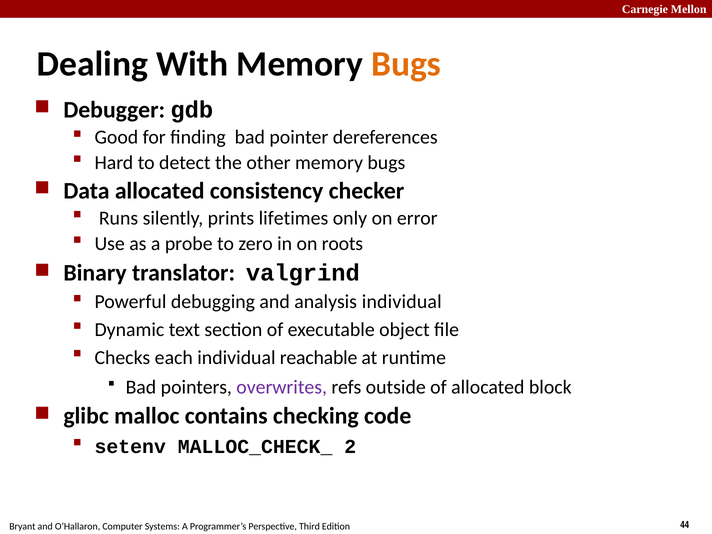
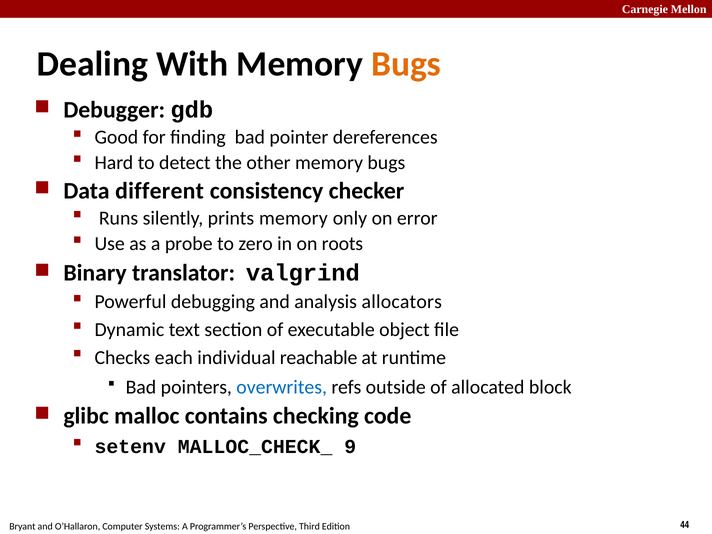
Data allocated: allocated -> different
prints lifetimes: lifetimes -> memory
analysis individual: individual -> allocators
overwrites colour: purple -> blue
2: 2 -> 9
